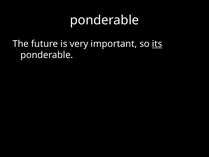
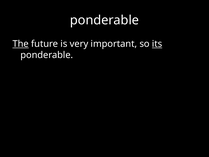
The underline: none -> present
